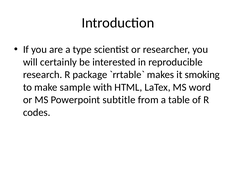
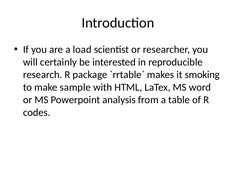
type: type -> load
subtitle: subtitle -> analysis
